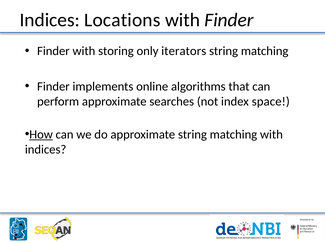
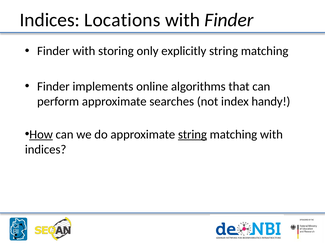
iterators: iterators -> explicitly
space: space -> handy
string at (192, 135) underline: none -> present
